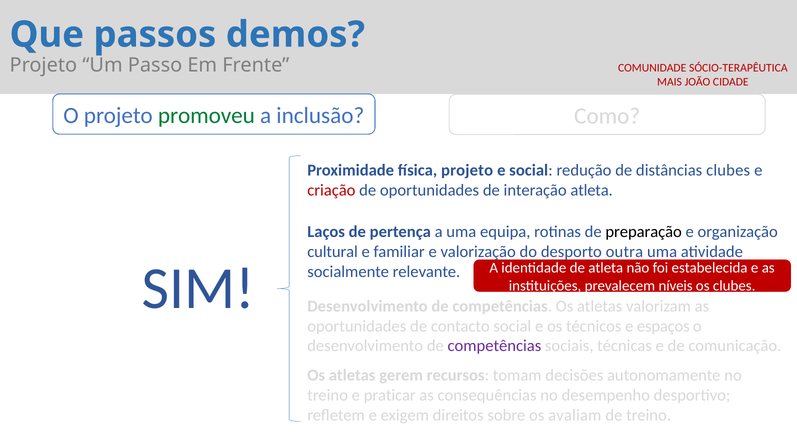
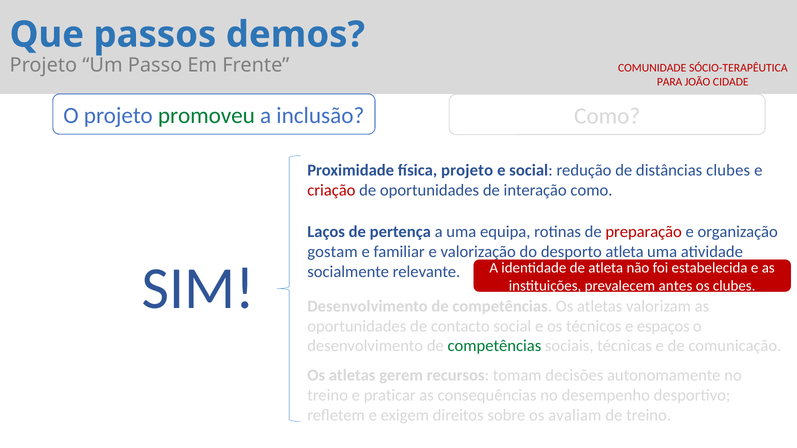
MAIS: MAIS -> PARA
interação atleta: atleta -> como
preparação colour: black -> red
cultural: cultural -> gostam
desporto outra: outra -> atleta
níveis: níveis -> antes
competências at (494, 346) colour: purple -> green
